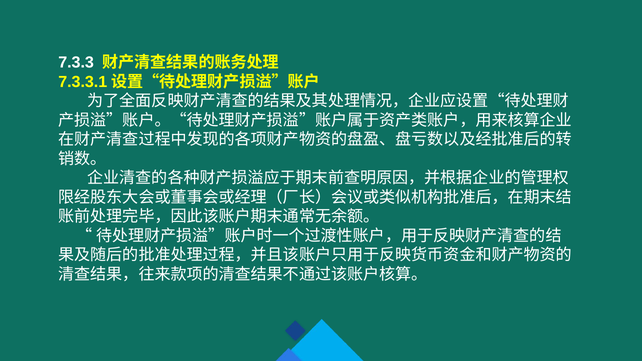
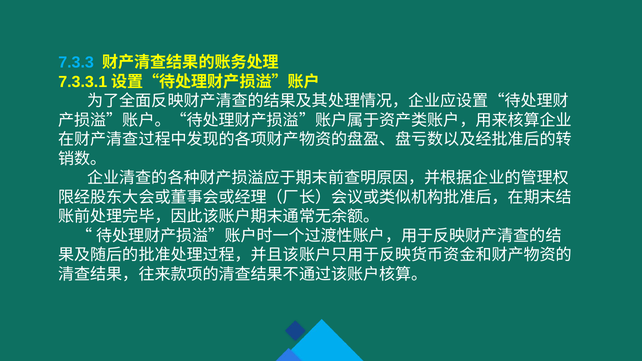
7.3.3 colour: white -> light blue
